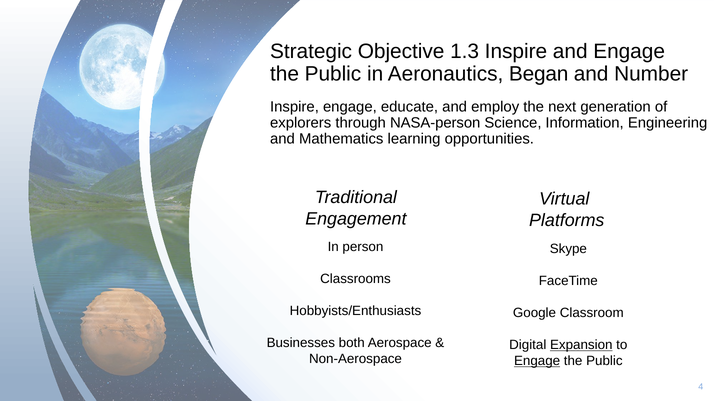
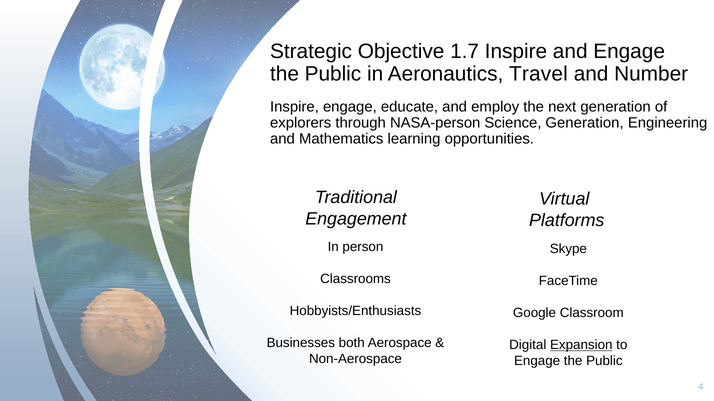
1.3: 1.3 -> 1.7
Began: Began -> Travel
Science Information: Information -> Generation
Engage at (537, 362) underline: present -> none
